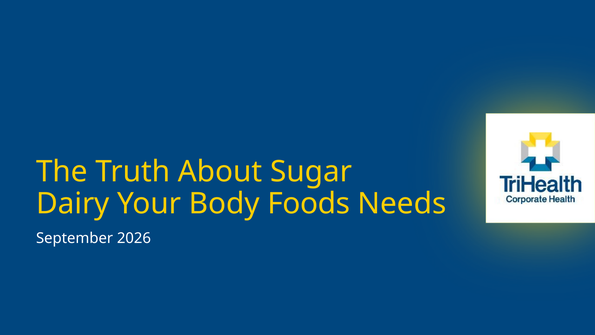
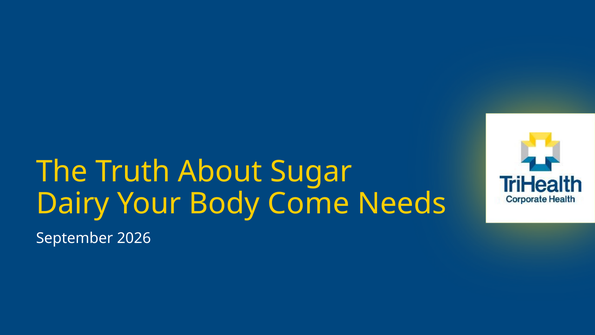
Foods: Foods -> Come
